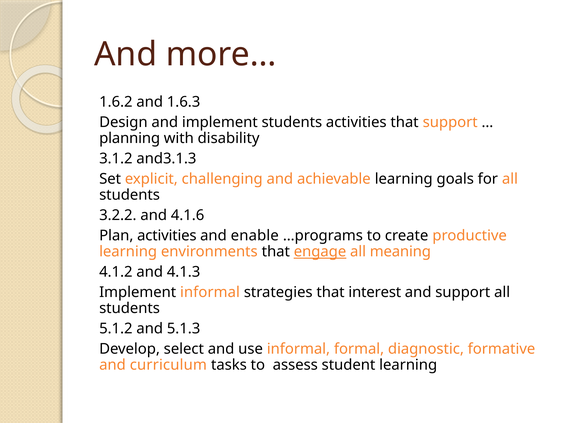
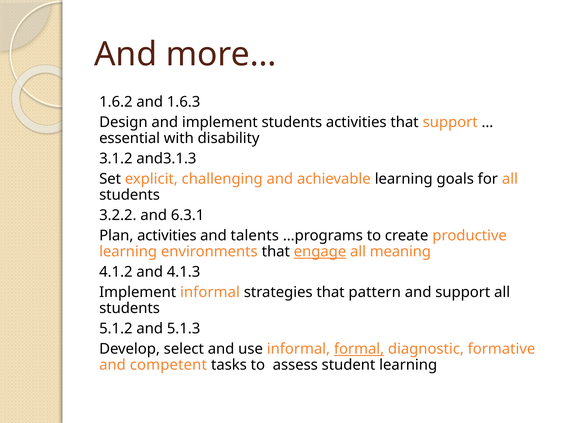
planning: planning -> essential
4.1.6: 4.1.6 -> 6.3.1
enable: enable -> talents
interest: interest -> pattern
formal underline: none -> present
curriculum: curriculum -> competent
